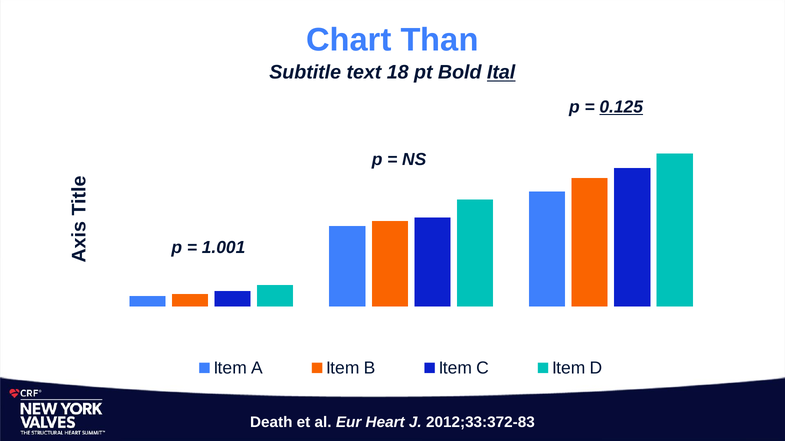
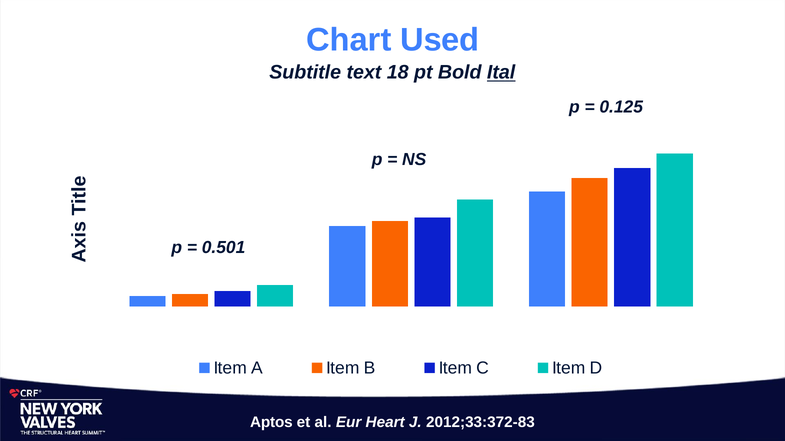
Than: Than -> Used
0.125 underline: present -> none
1.001: 1.001 -> 0.501
Death: Death -> Aptos
